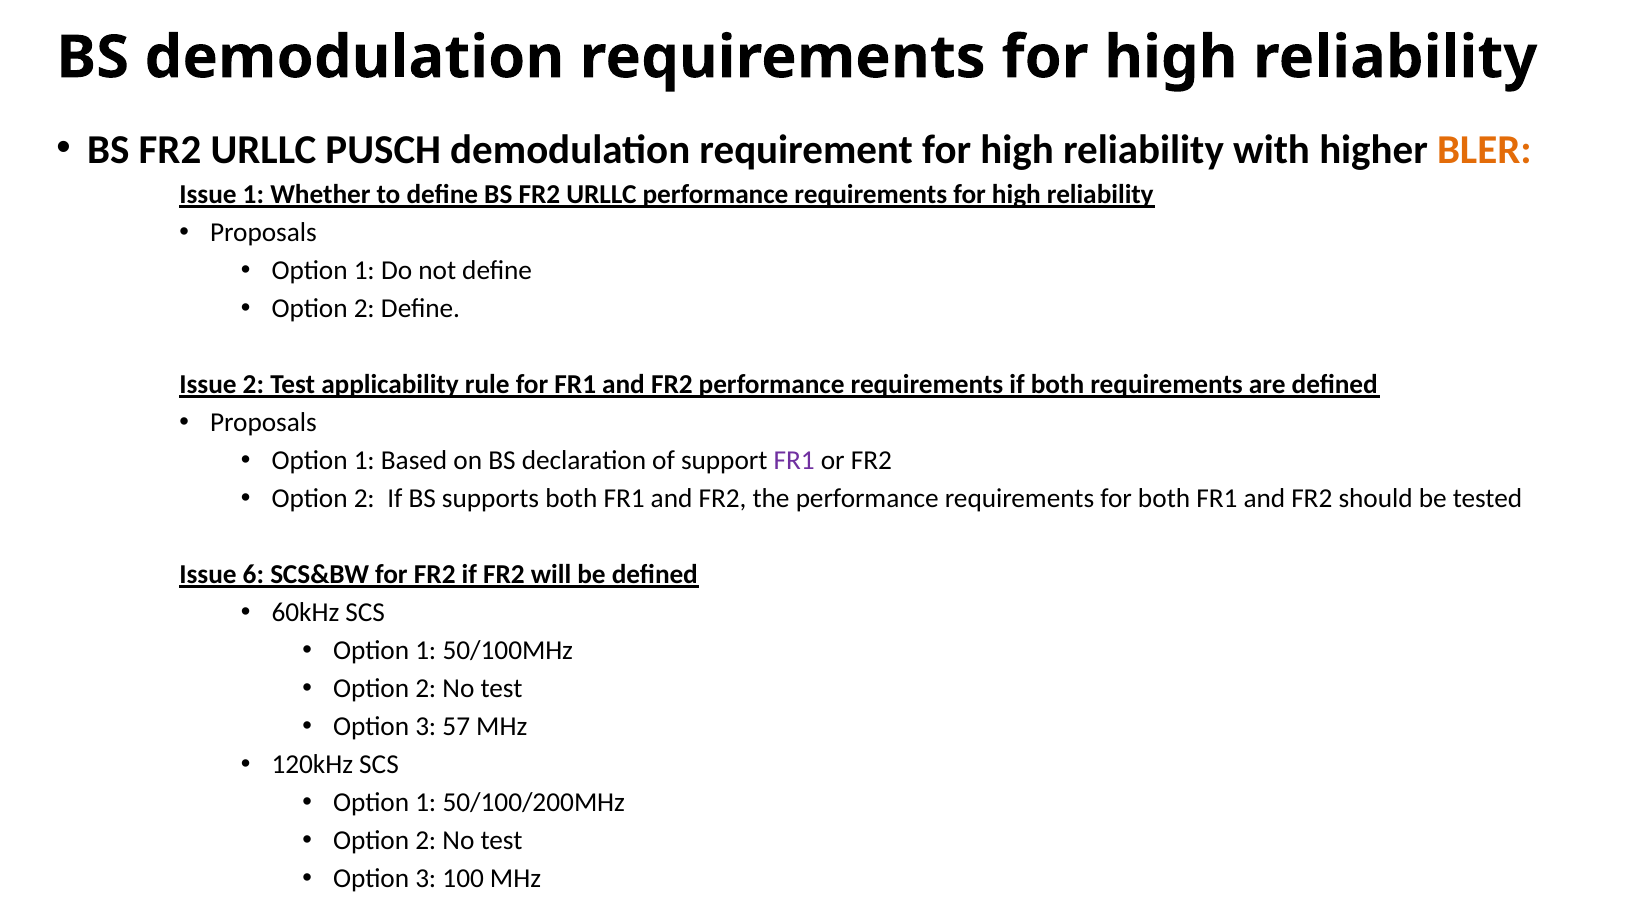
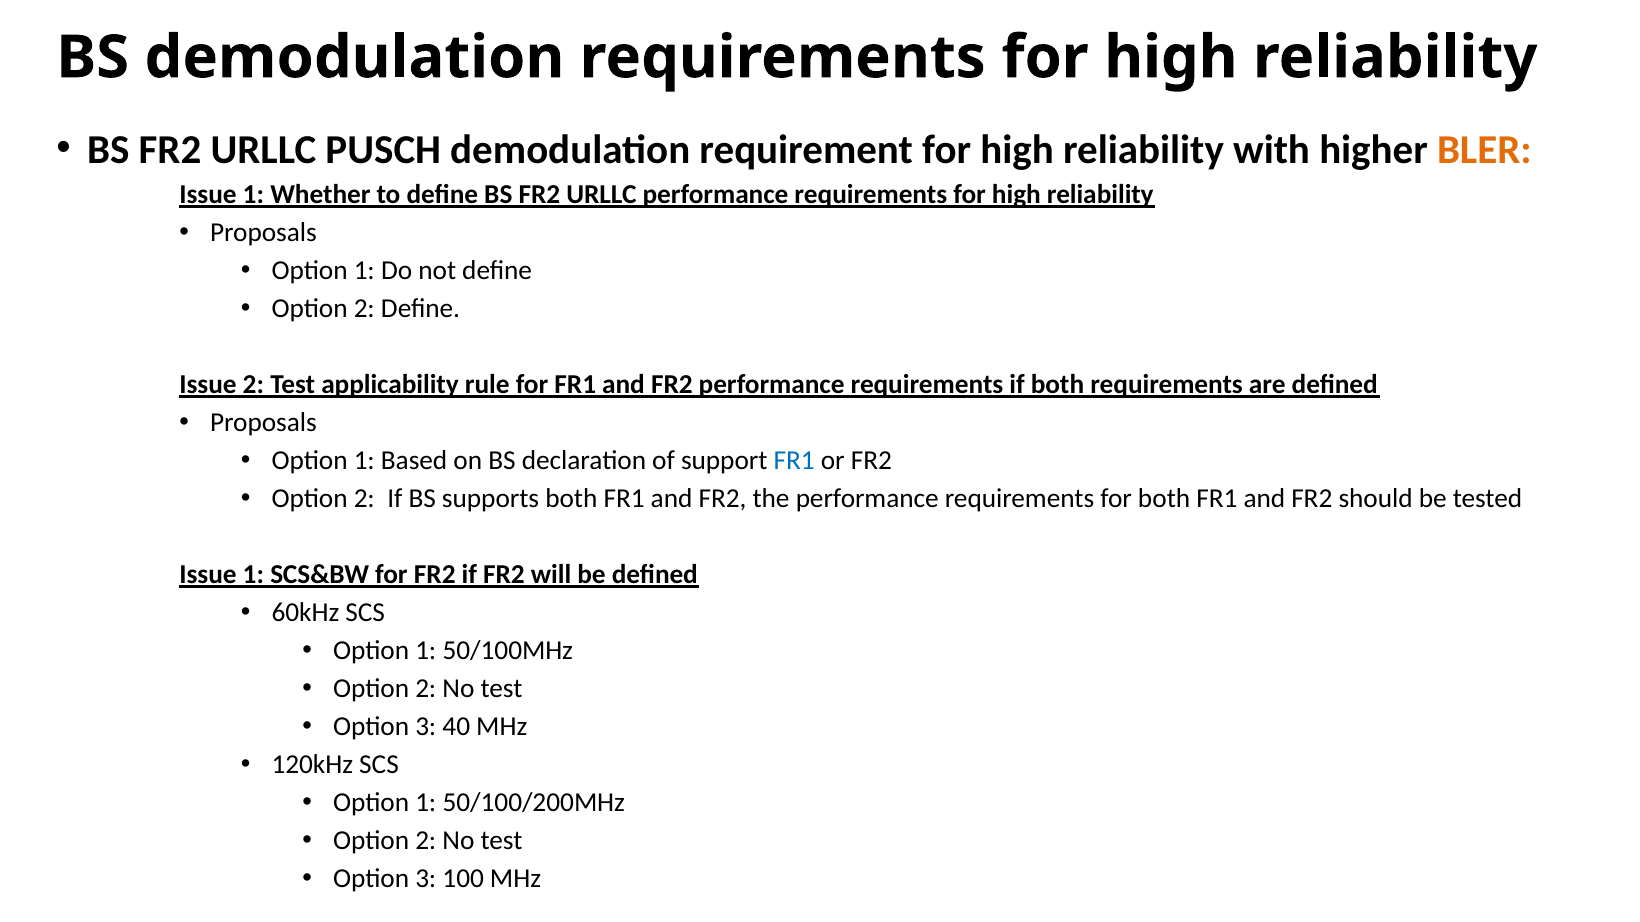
FR1 at (794, 461) colour: purple -> blue
6 at (253, 575): 6 -> 1
57: 57 -> 40
